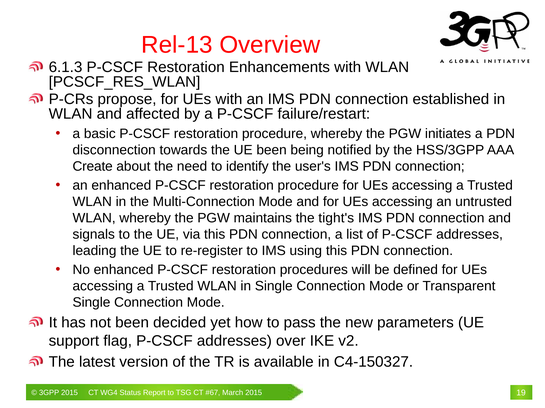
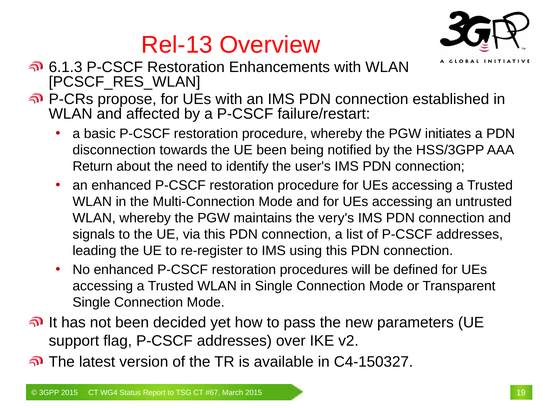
Create: Create -> Return
tight's: tight's -> very's
